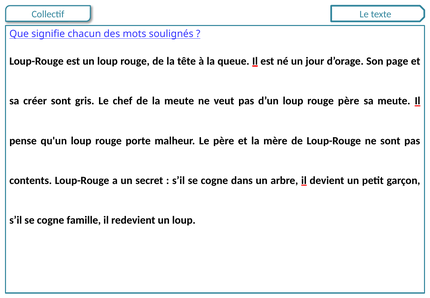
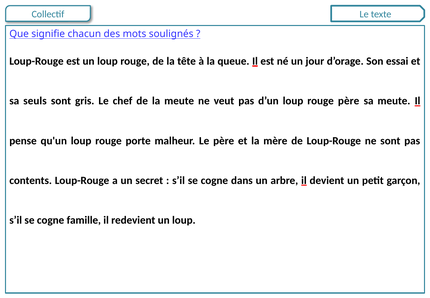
page: page -> essai
créer: créer -> seuls
